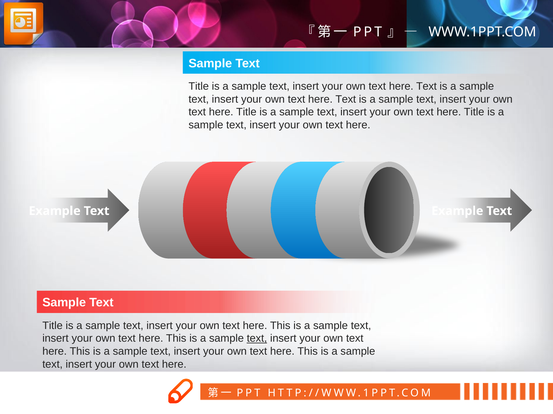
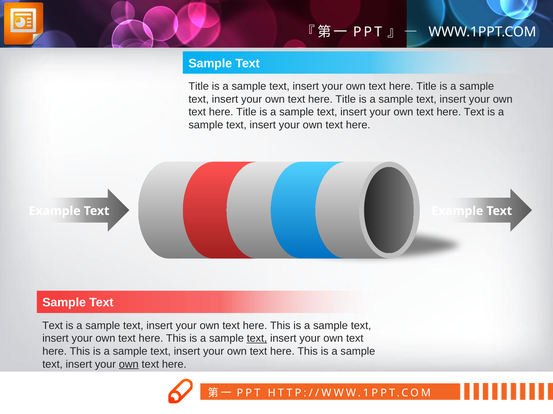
Text at (426, 86): Text -> Title
Text at (346, 99): Text -> Title
Title at (474, 112): Title -> Text
Title at (53, 326): Title -> Text
own at (129, 365) underline: none -> present
